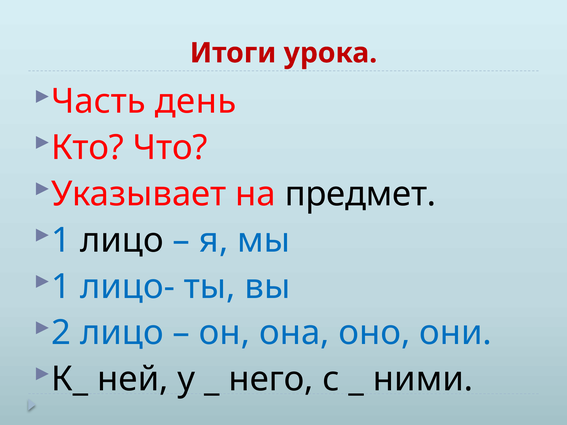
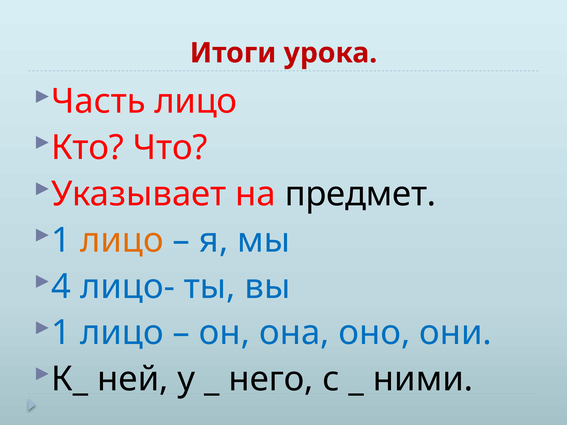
Часть день: день -> лицо
лицо at (122, 241) colour: black -> orange
1 at (61, 287): 1 -> 4
2 at (61, 333): 2 -> 1
